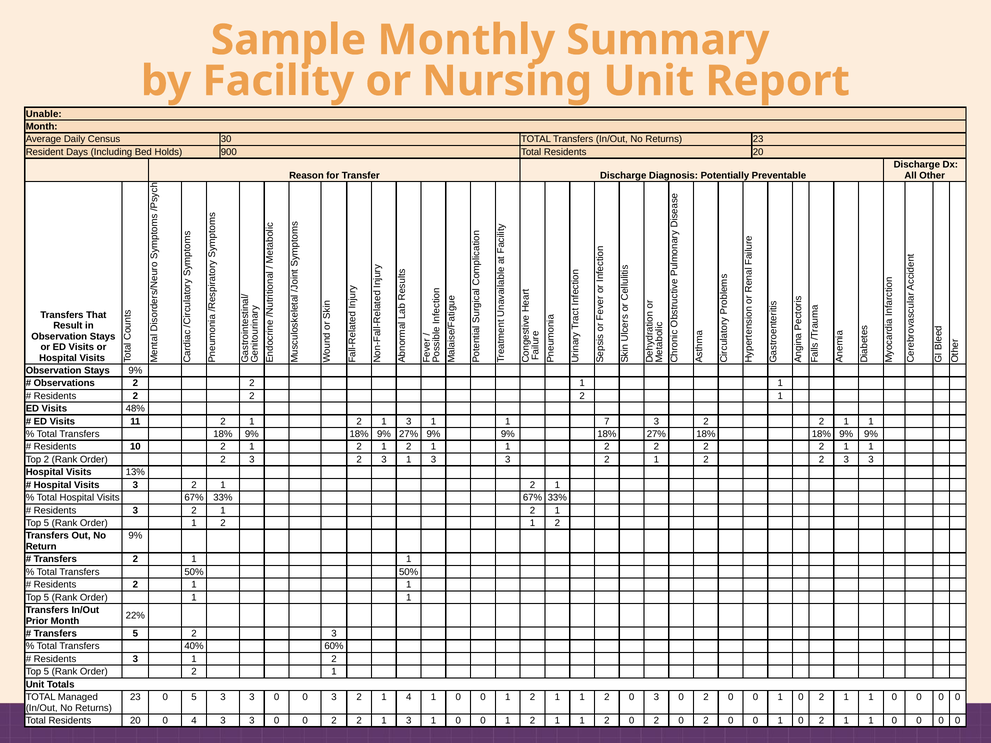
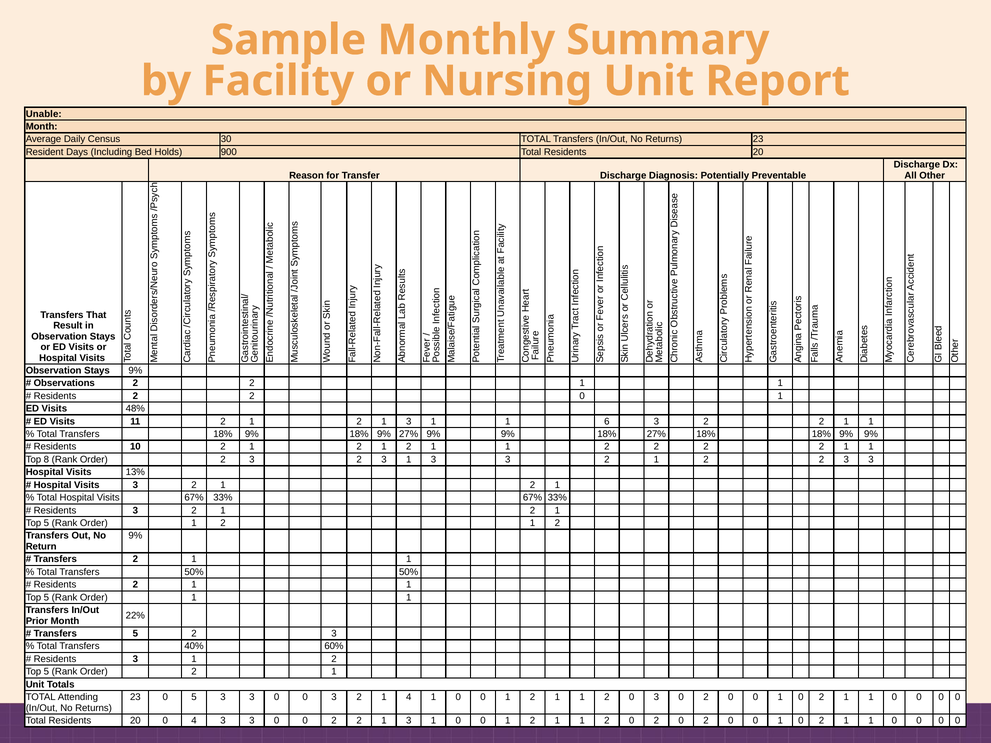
Residents 2 2 2: 2 -> 0
7: 7 -> 6
Top 2: 2 -> 8
Managed: Managed -> Attending
